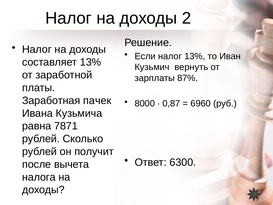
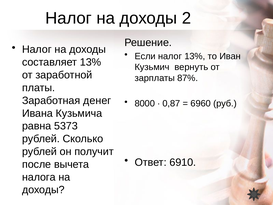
пачек: пачек -> денег
7871: 7871 -> 5373
6300: 6300 -> 6910
